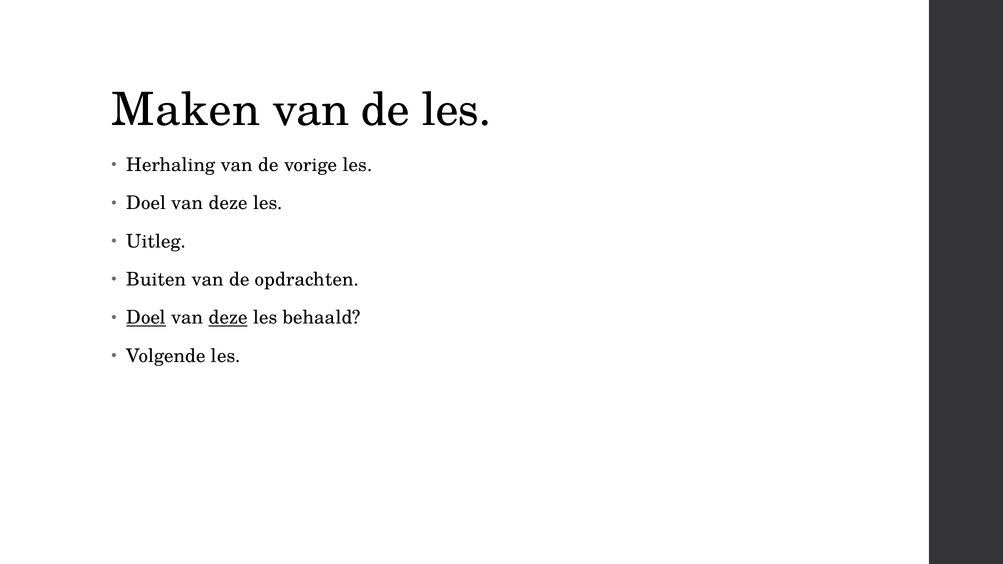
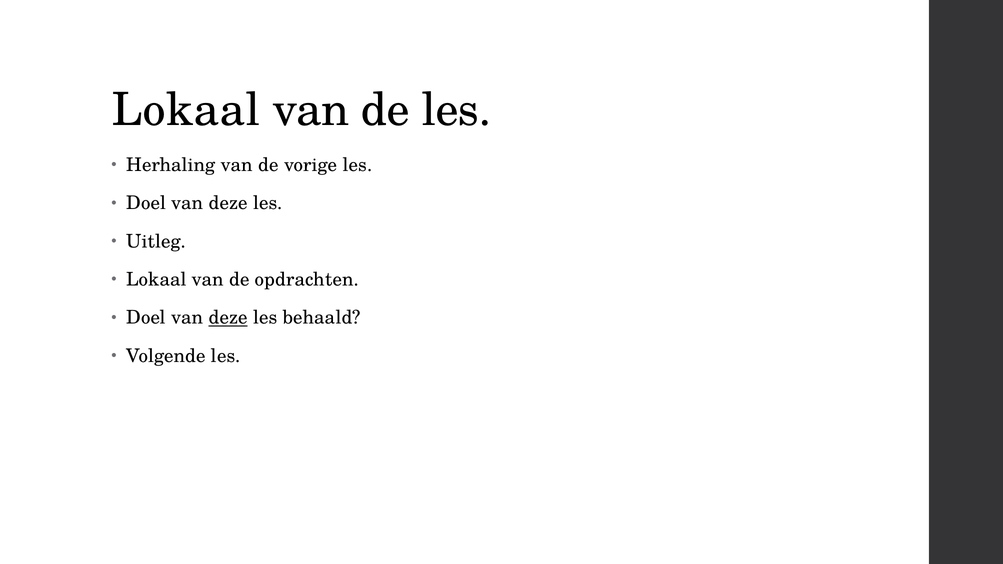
Maken at (186, 110): Maken -> Lokaal
Buiten at (156, 280): Buiten -> Lokaal
Doel at (146, 318) underline: present -> none
